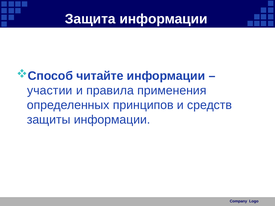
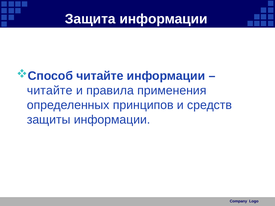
участии at (50, 91): участии -> читайте
